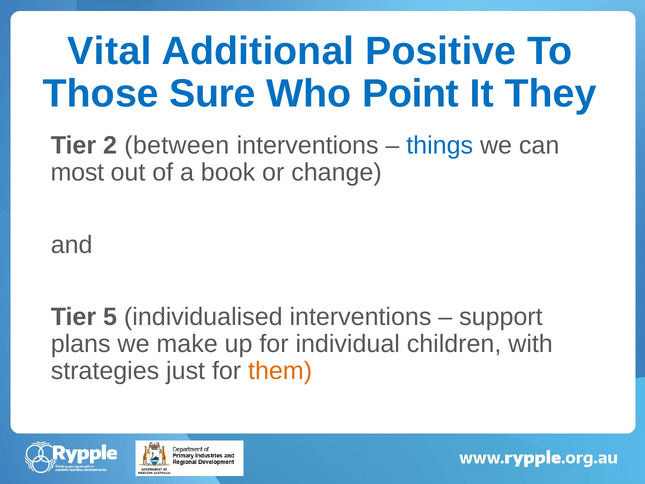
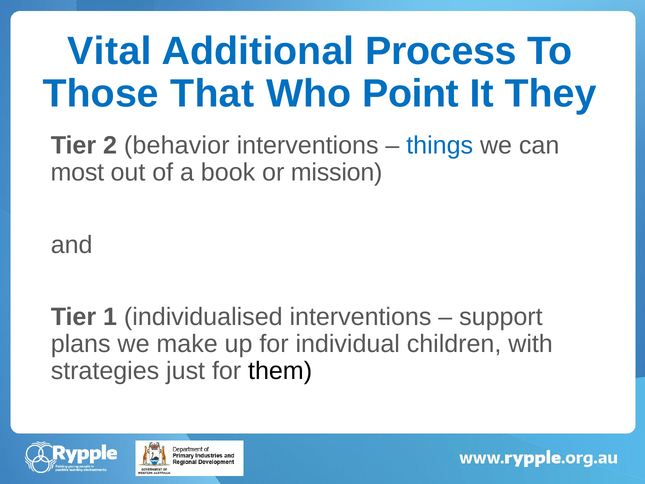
Positive: Positive -> Process
Sure: Sure -> That
between: between -> behavior
change: change -> mission
5: 5 -> 1
them colour: orange -> black
